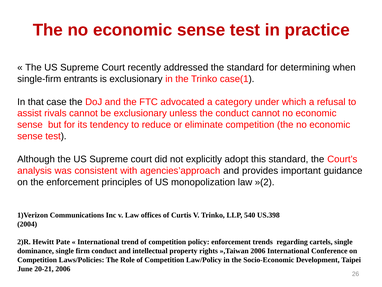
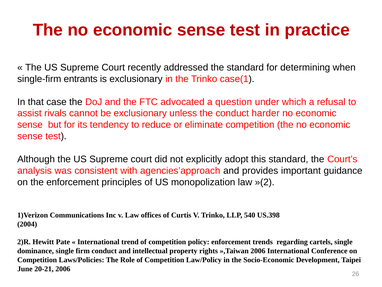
category: category -> question
conduct cannot: cannot -> harder
